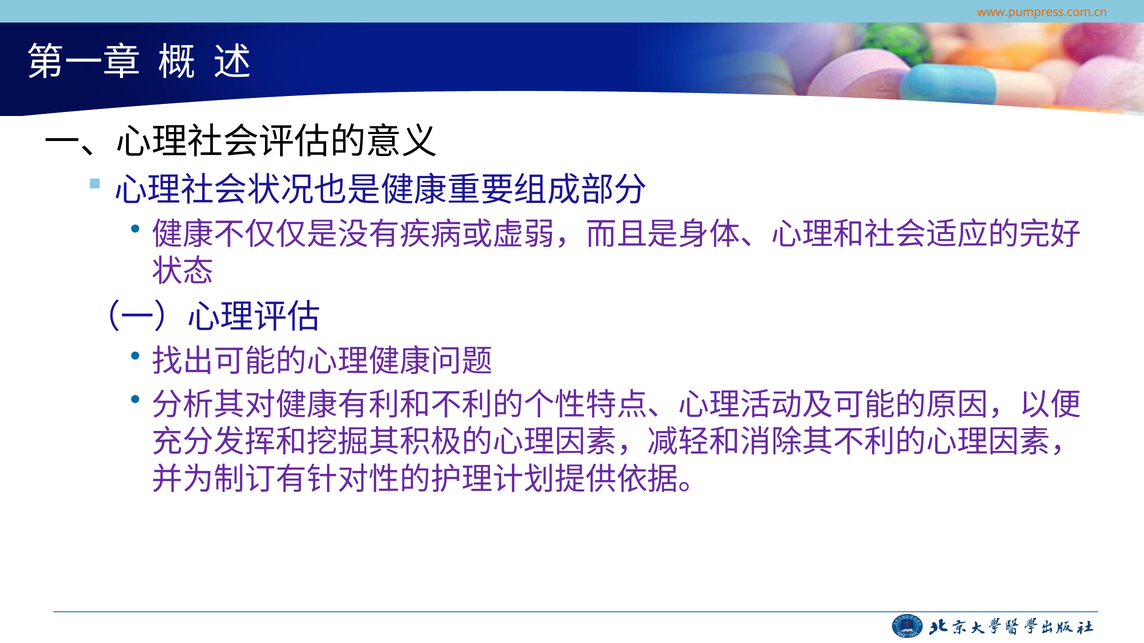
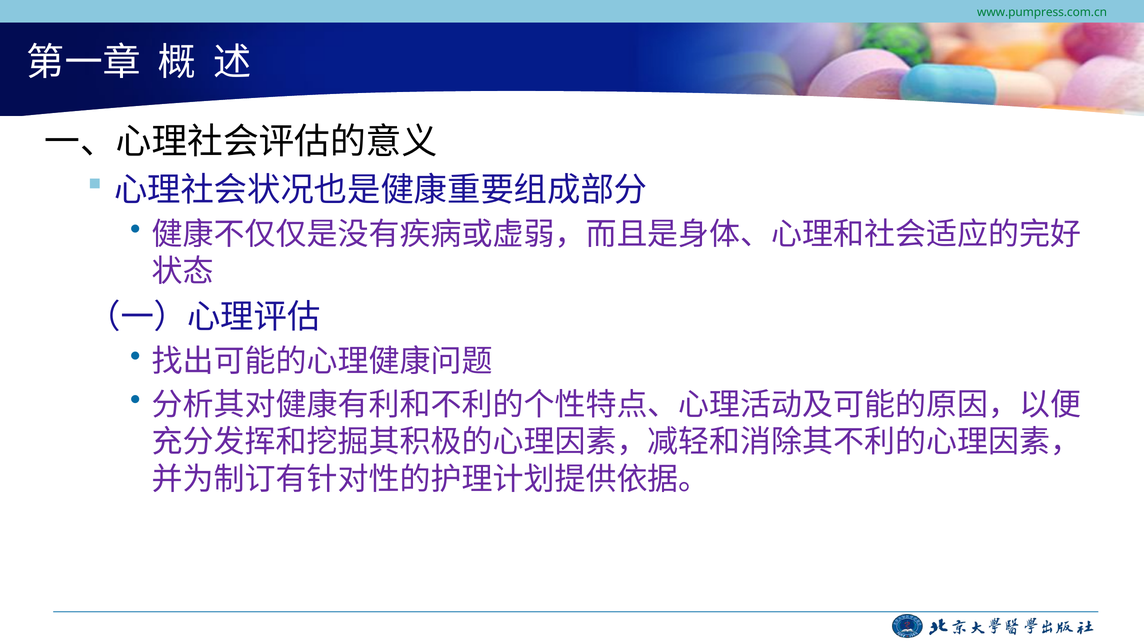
www.pumpress.com.cn colour: orange -> green
